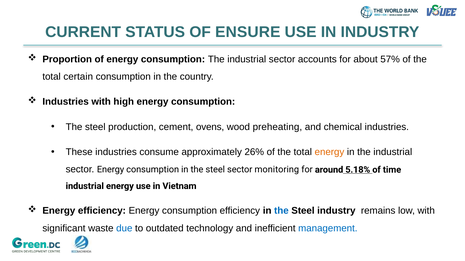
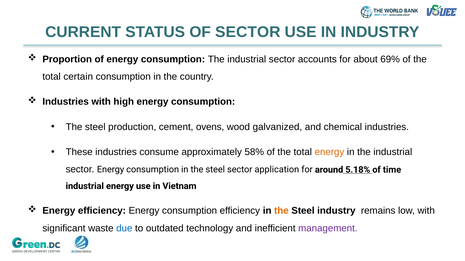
OF ENSURE: ENSURE -> SECTOR
57%: 57% -> 69%
preheating: preheating -> galvanized
26%: 26% -> 58%
monitoring: monitoring -> application
the at (281, 211) colour: blue -> orange
management colour: blue -> purple
